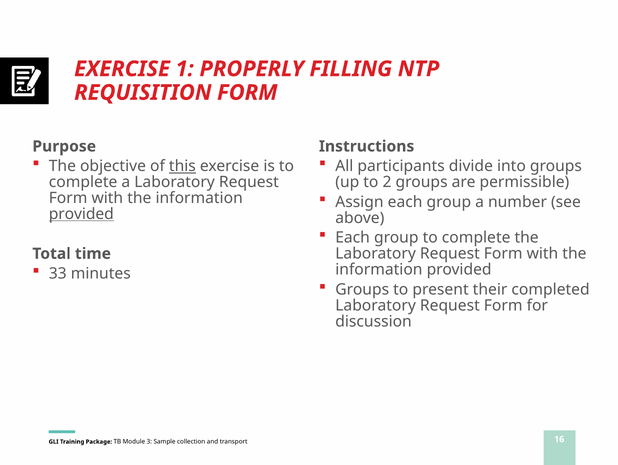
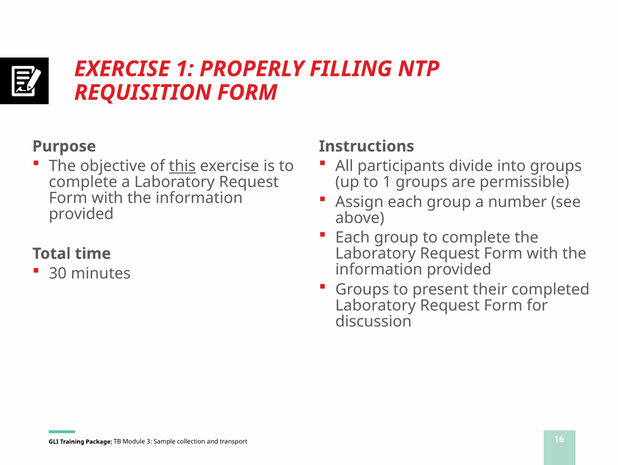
to 2: 2 -> 1
provided at (81, 214) underline: present -> none
33: 33 -> 30
